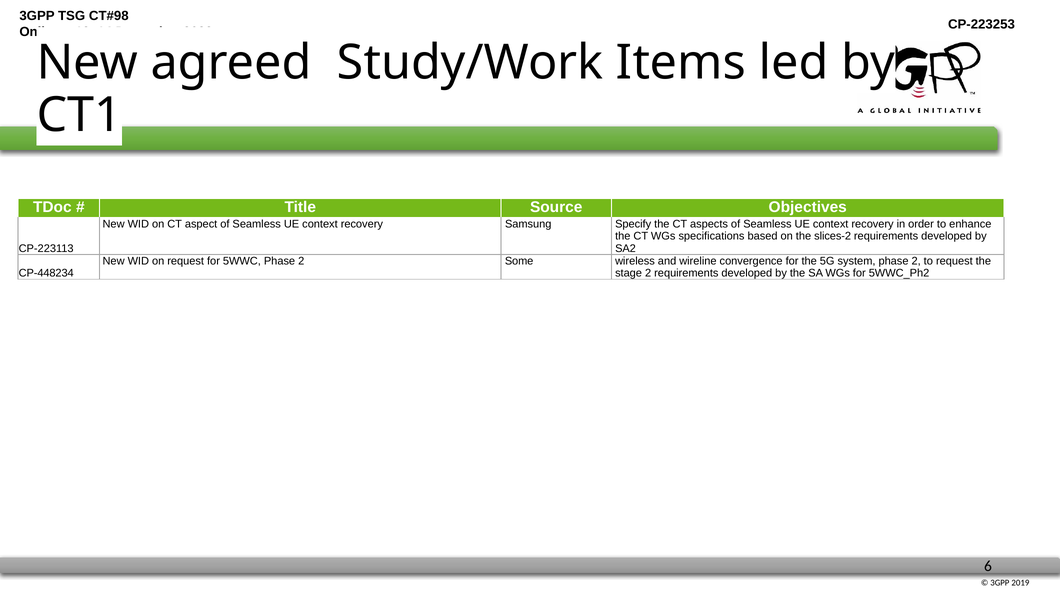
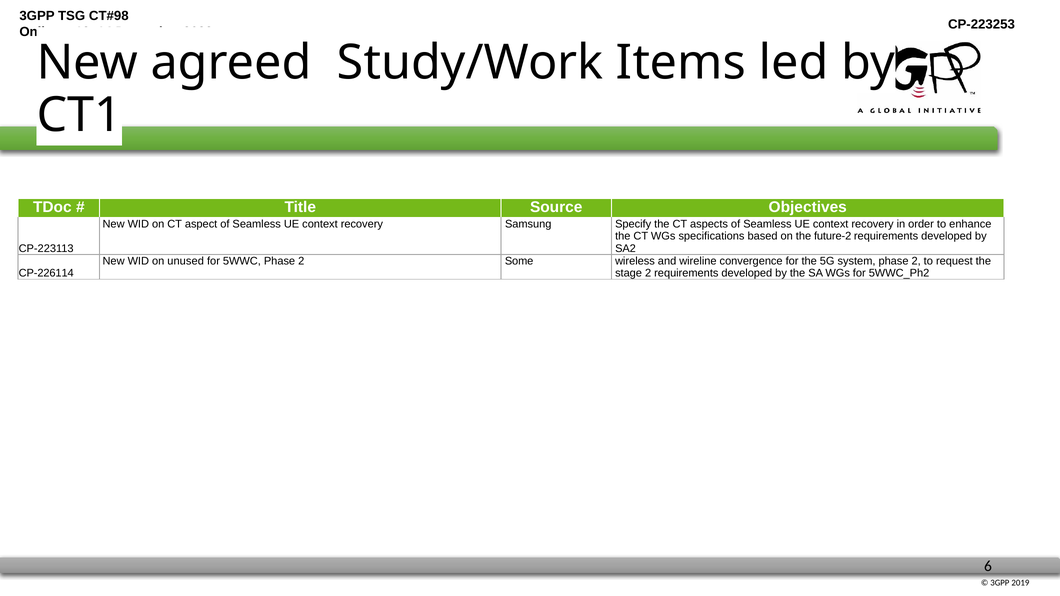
slices-2: slices-2 -> future-2
on request: request -> unused
CP-448234: CP-448234 -> CP-226114
